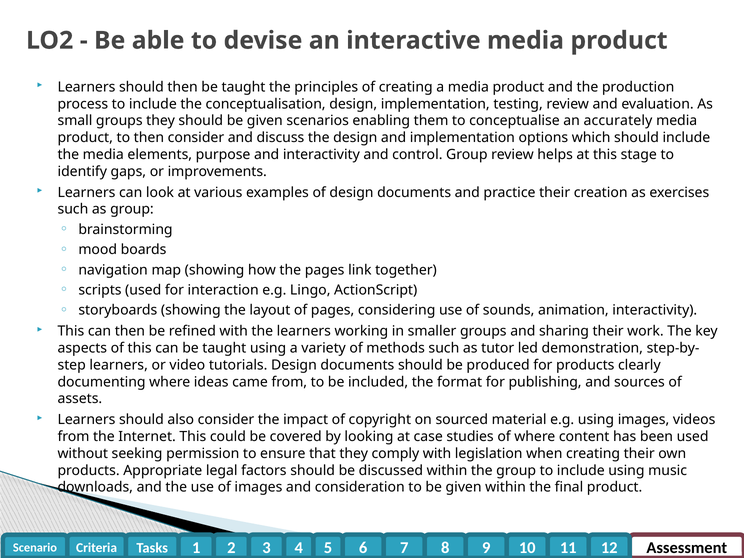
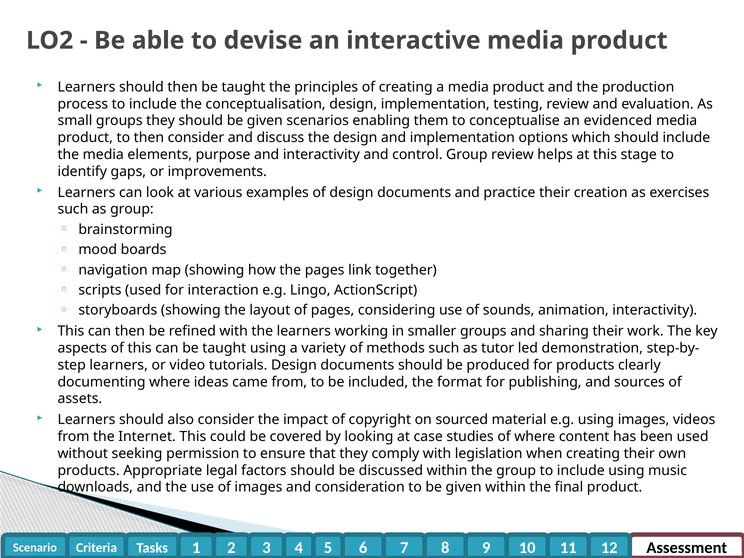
accurately: accurately -> evidenced
